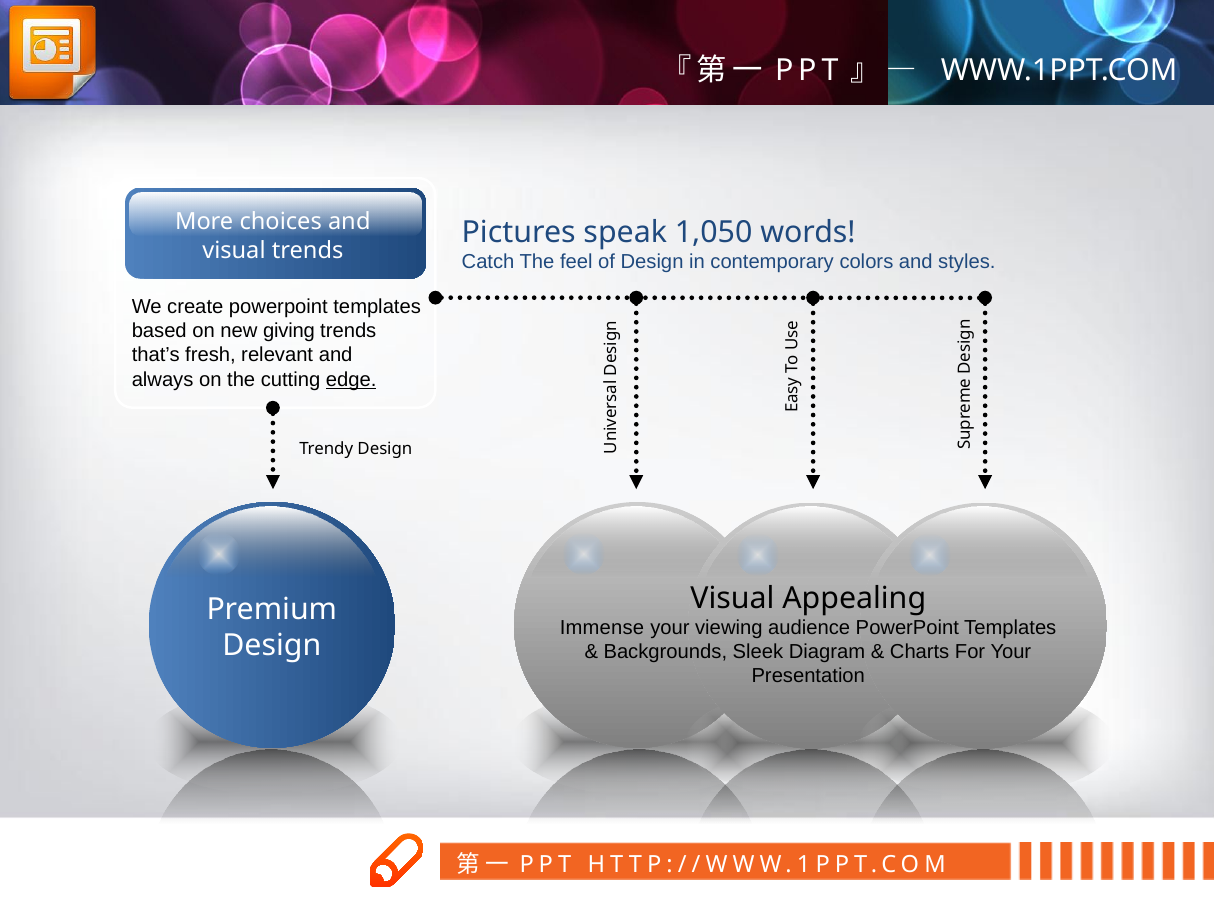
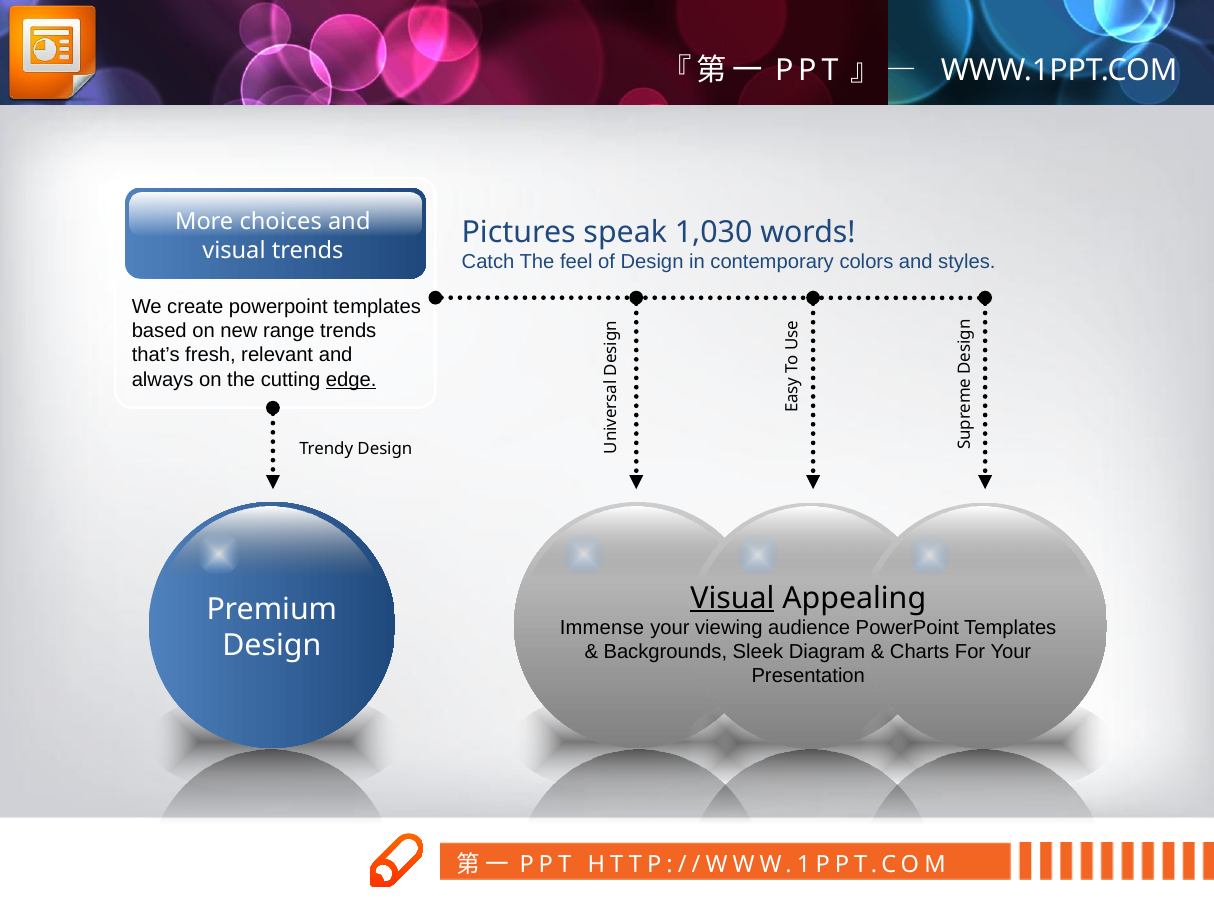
1,050: 1,050 -> 1,030
giving: giving -> range
Visual at (732, 598) underline: none -> present
